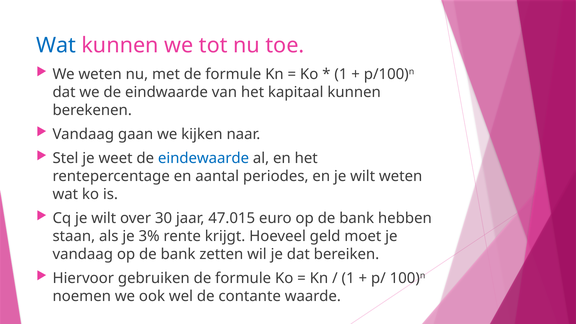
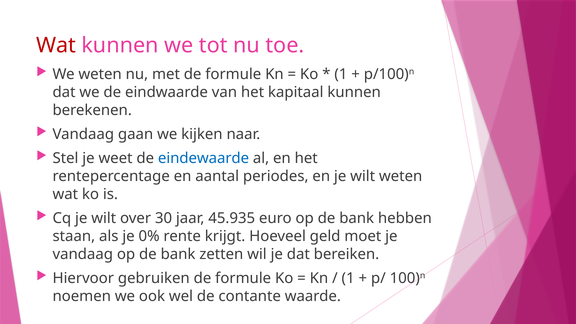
Wat at (56, 45) colour: blue -> red
47.015: 47.015 -> 45.935
3%: 3% -> 0%
